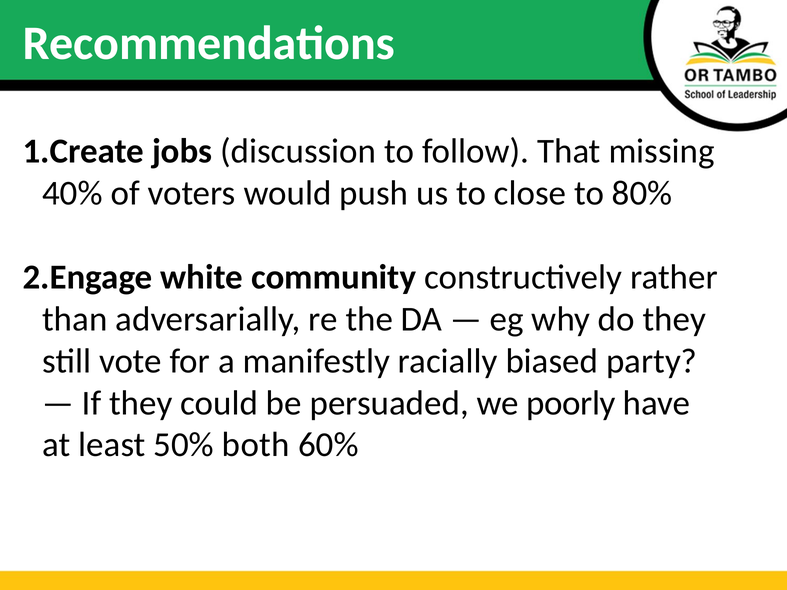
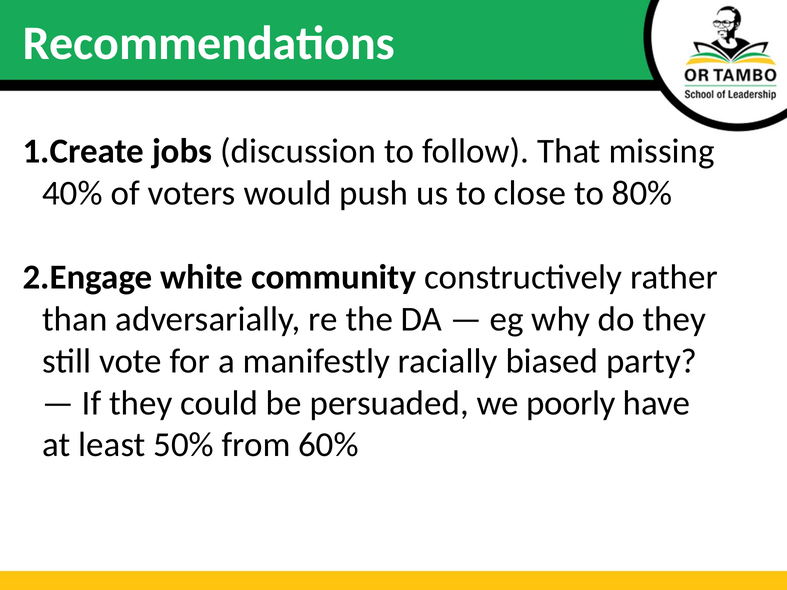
both: both -> from
